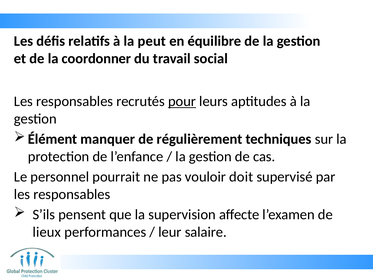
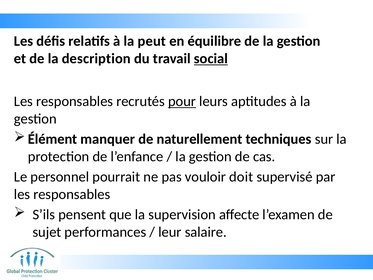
coordonner: coordonner -> description
social underline: none -> present
régulièrement: régulièrement -> naturellement
lieux: lieux -> sujet
